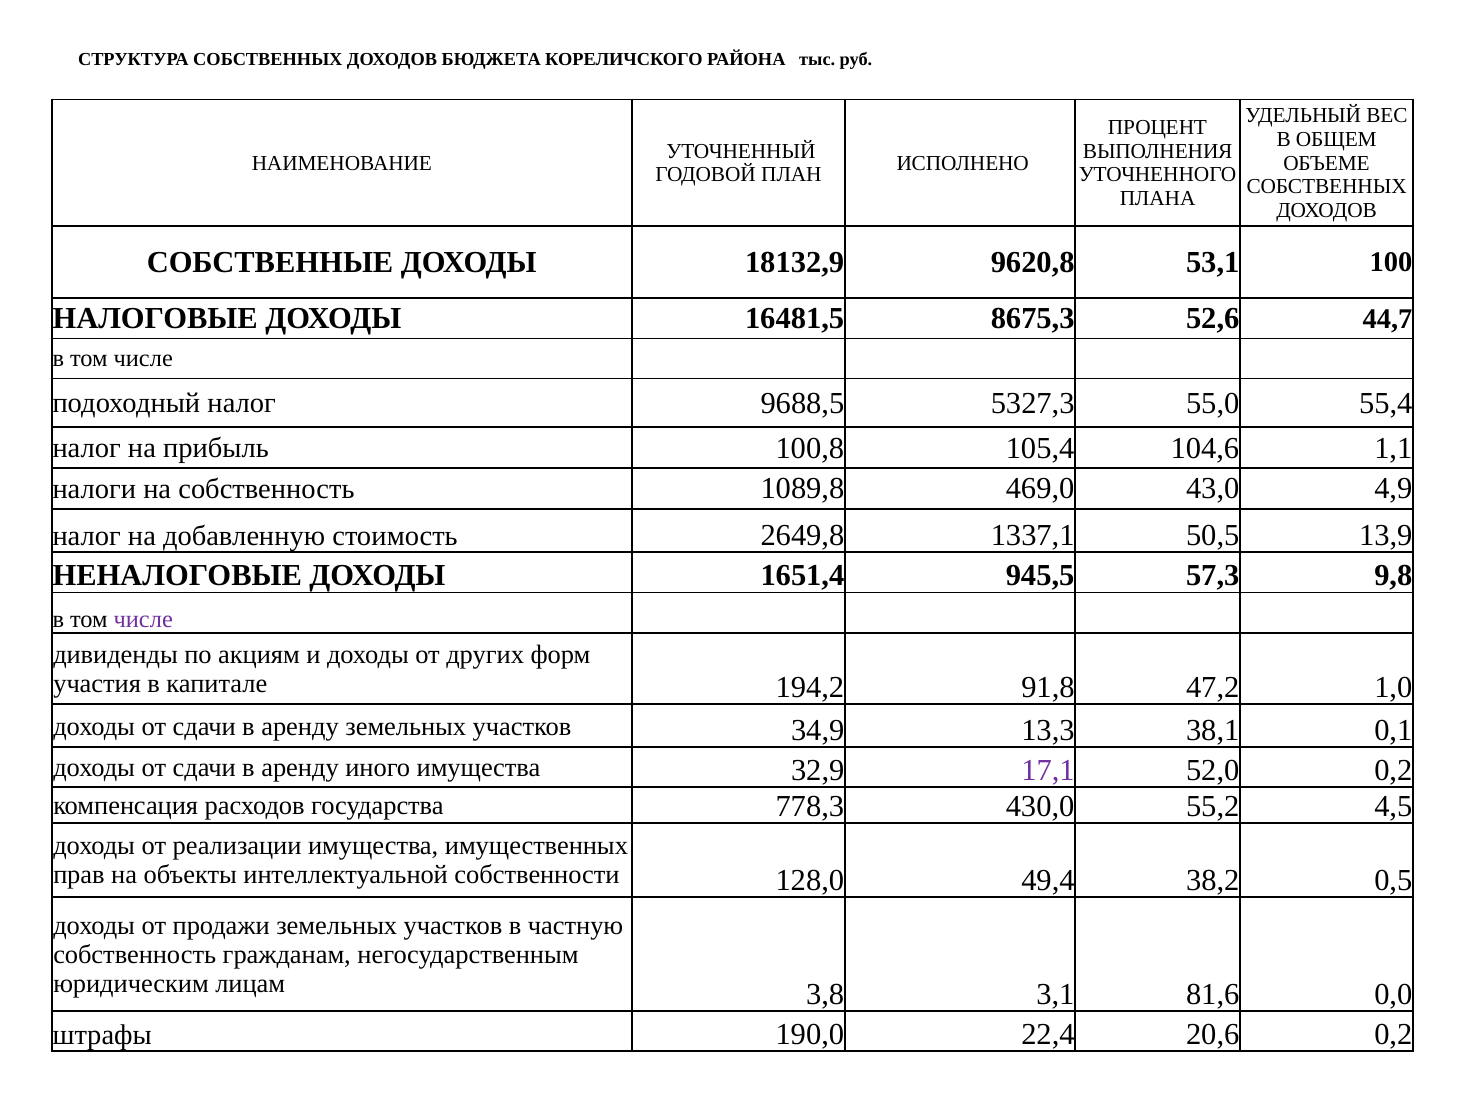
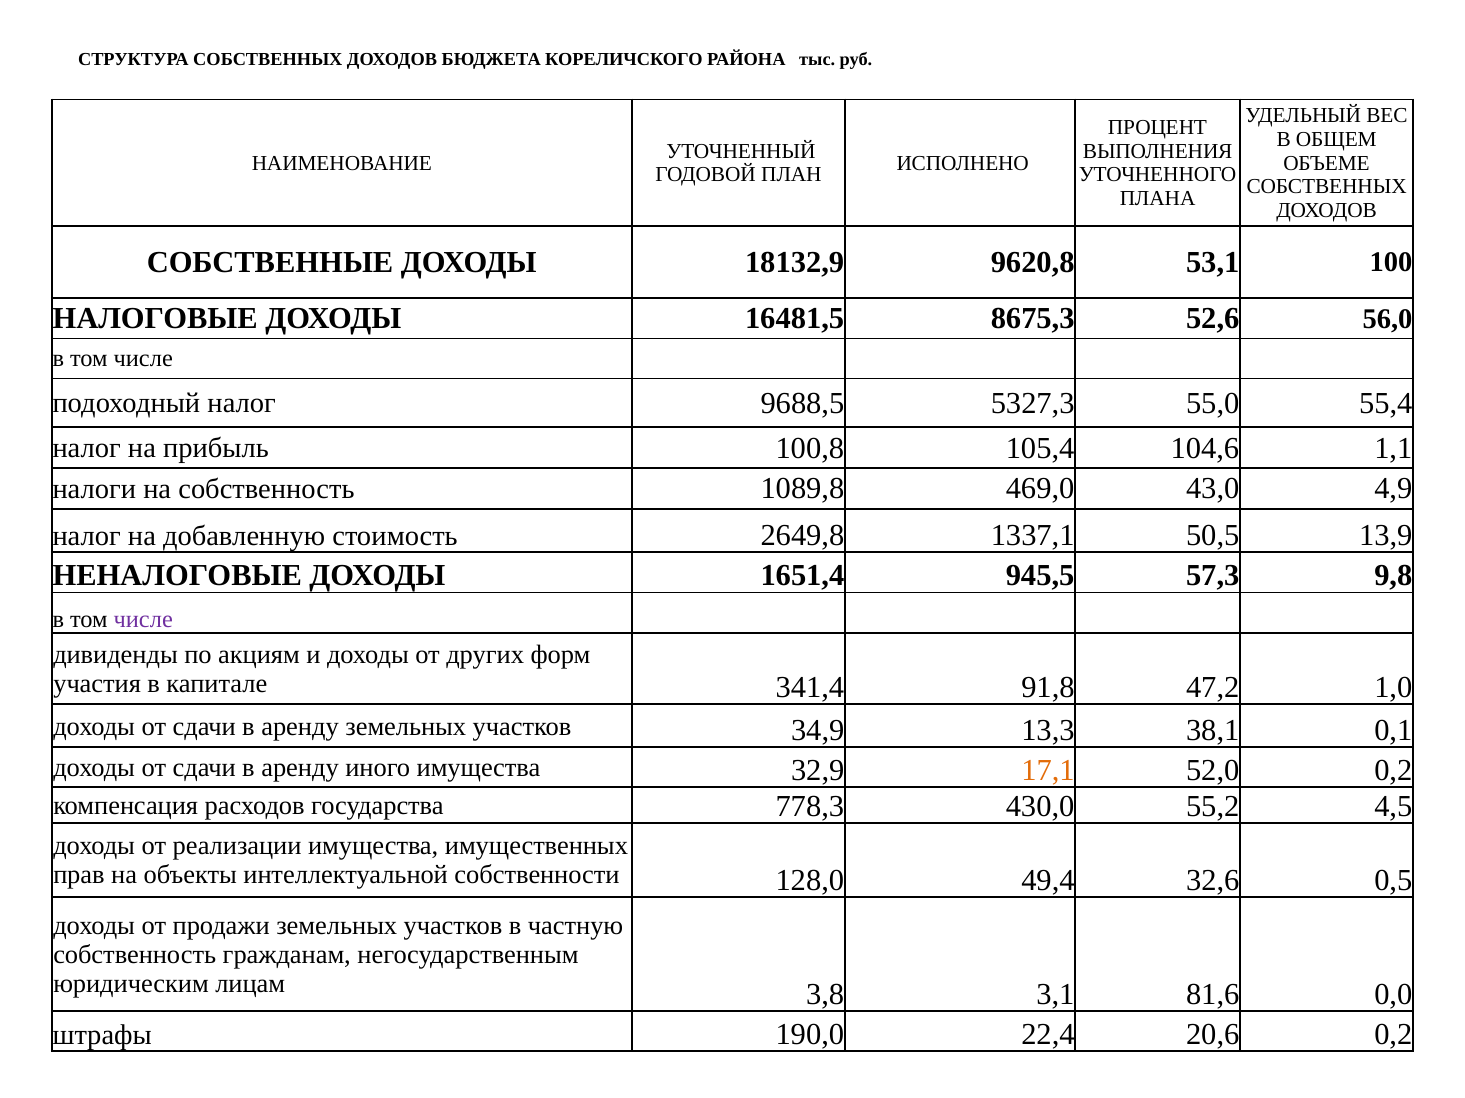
44,7: 44,7 -> 56,0
194,2: 194,2 -> 341,4
17,1 colour: purple -> orange
38,2: 38,2 -> 32,6
